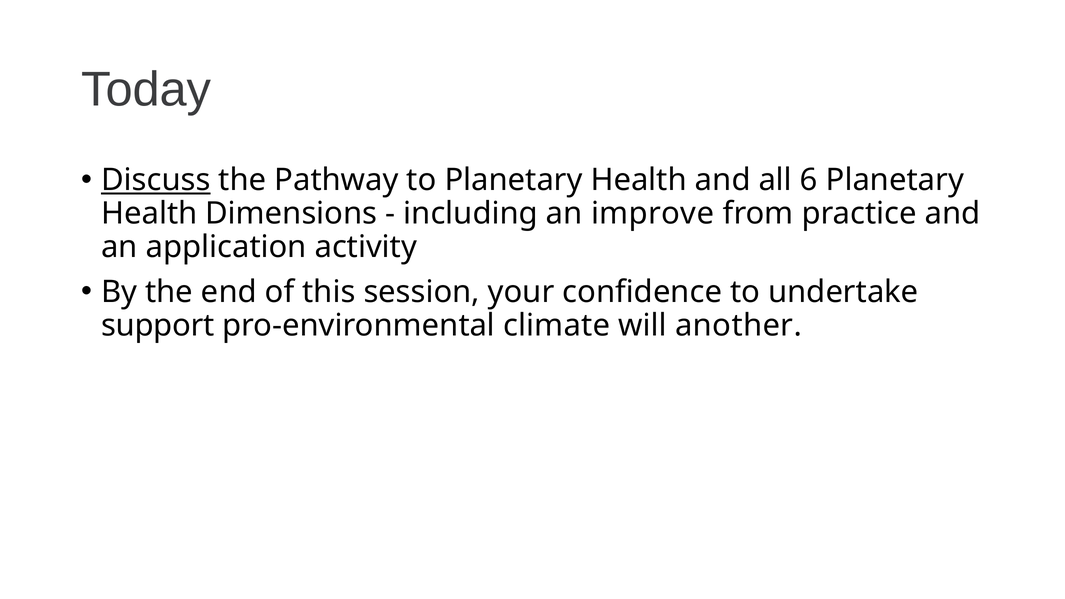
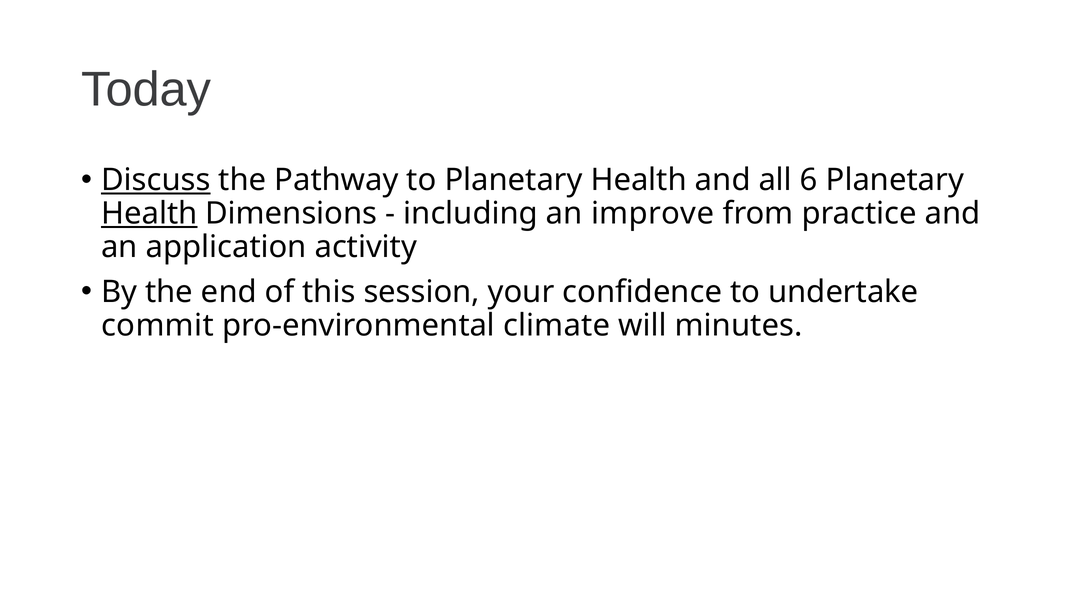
Health at (149, 214) underline: none -> present
support: support -> commit
another: another -> minutes
